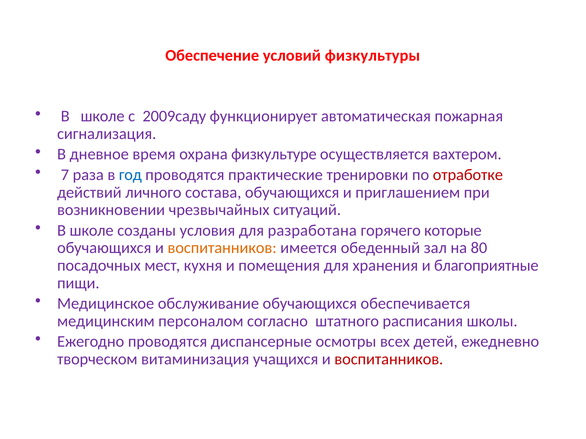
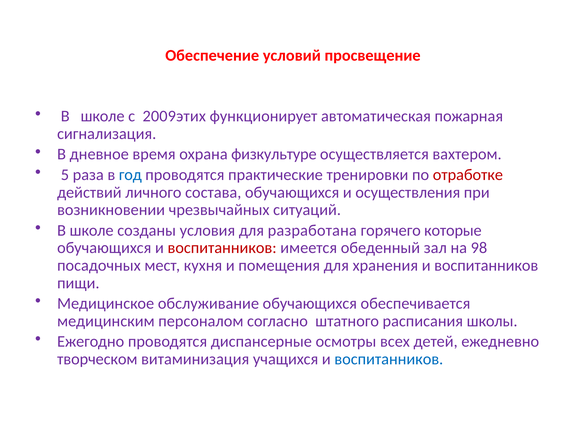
физкультуры: физкультуры -> просвещение
2009саду: 2009саду -> 2009этих
7: 7 -> 5
приглашением: приглашением -> осуществления
воспитанников at (222, 248) colour: orange -> red
80: 80 -> 98
хранения и благоприятные: благоприятные -> воспитанников
воспитанников at (389, 359) colour: red -> blue
